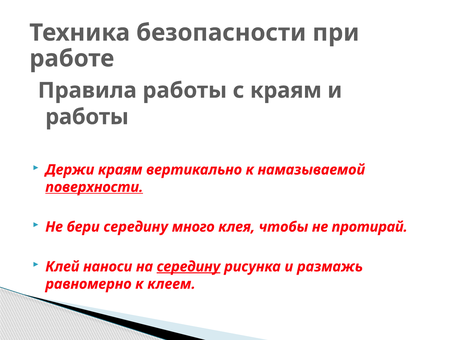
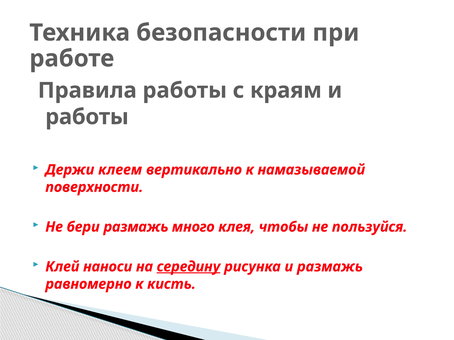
Держи краям: краям -> клеем
поверхности underline: present -> none
бери середину: середину -> размажь
протирай: протирай -> пользуйся
клеем: клеем -> кисть
